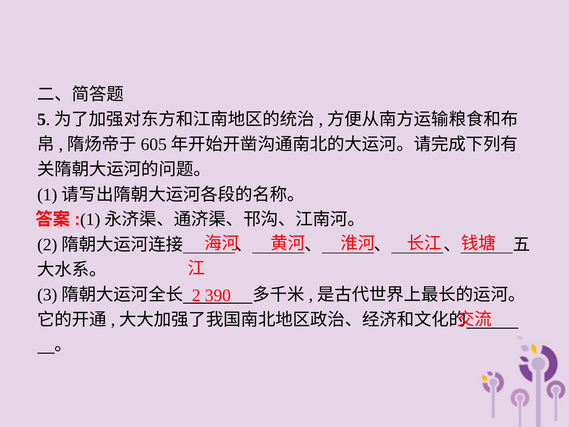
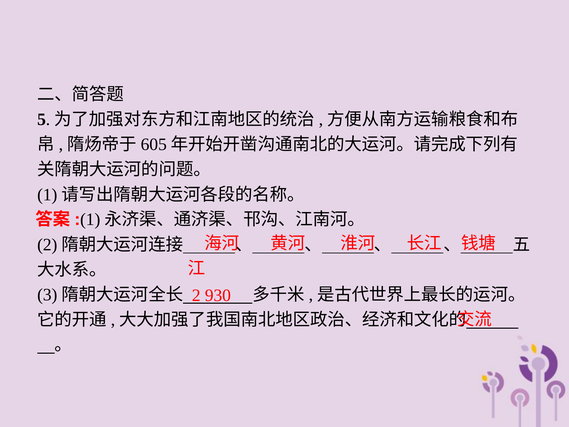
390: 390 -> 930
